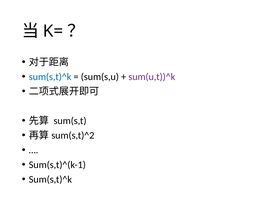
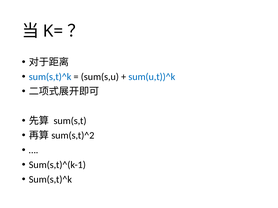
sum(u,t))^k colour: purple -> blue
